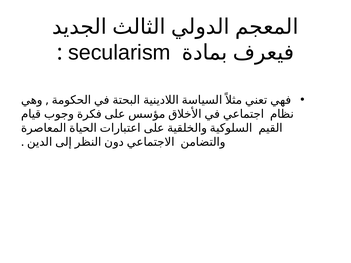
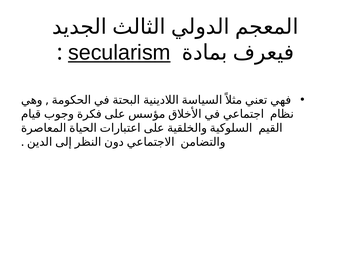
secularism underline: none -> present
